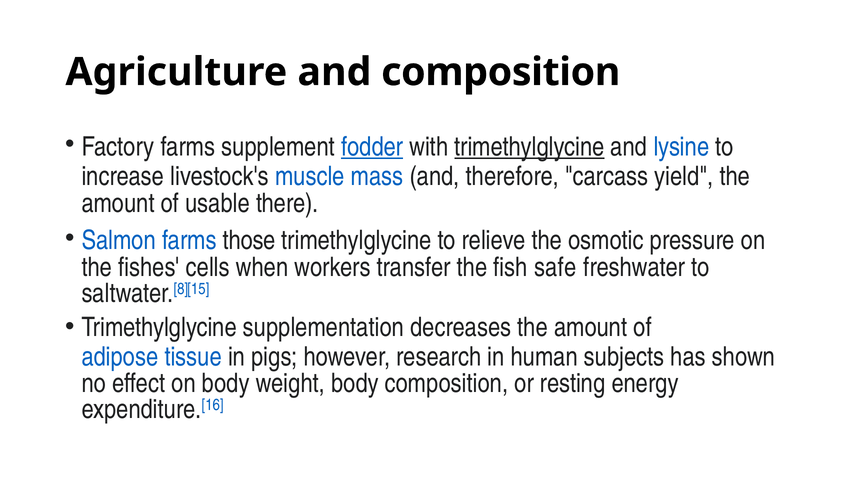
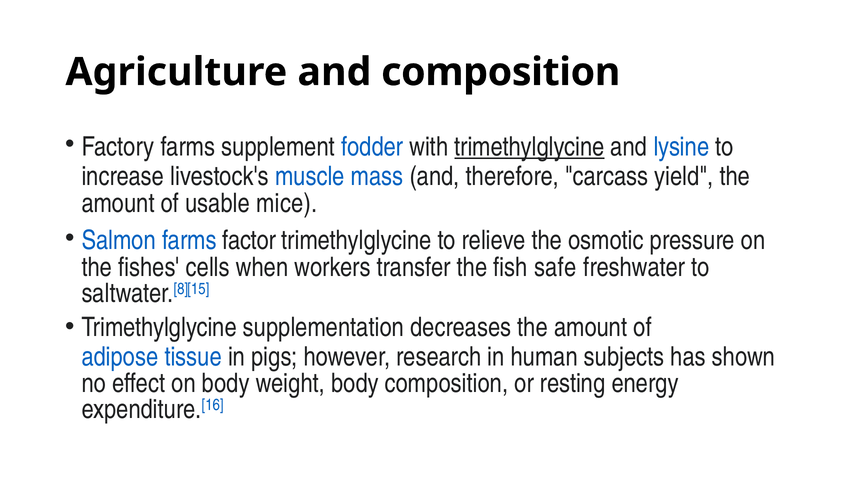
fodder underline: present -> none
there: there -> mice
those: those -> factor
